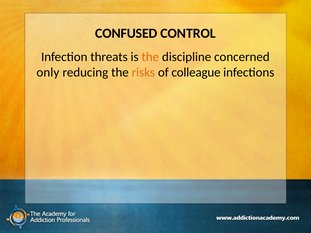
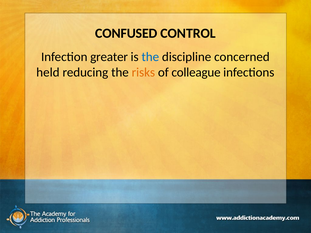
threats: threats -> greater
the at (150, 57) colour: orange -> blue
only: only -> held
